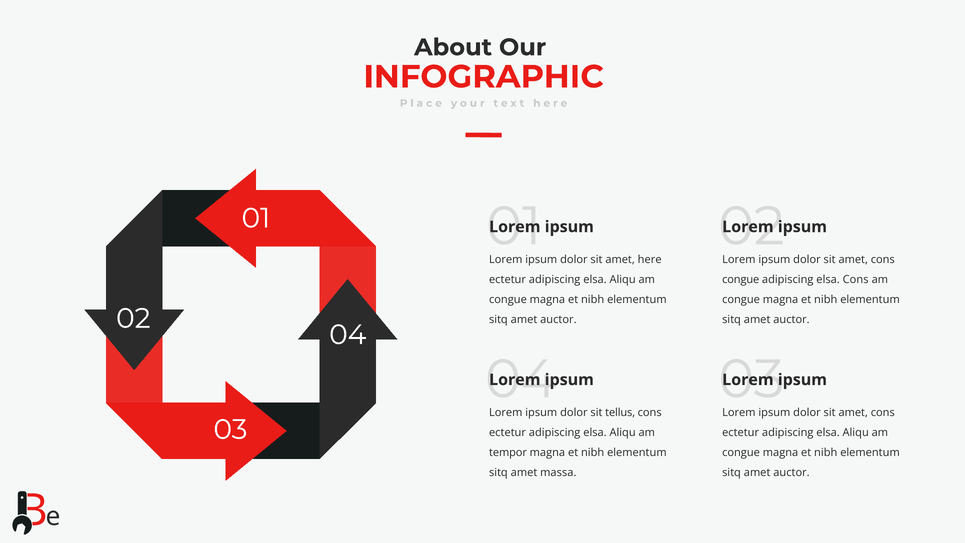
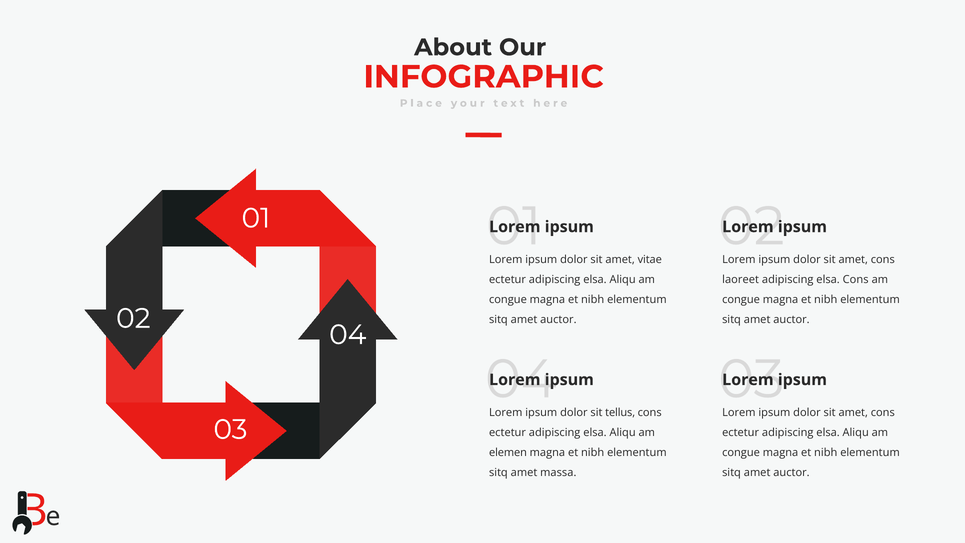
here: here -> vitae
congue at (741, 279): congue -> laoreet
tempor: tempor -> elemen
